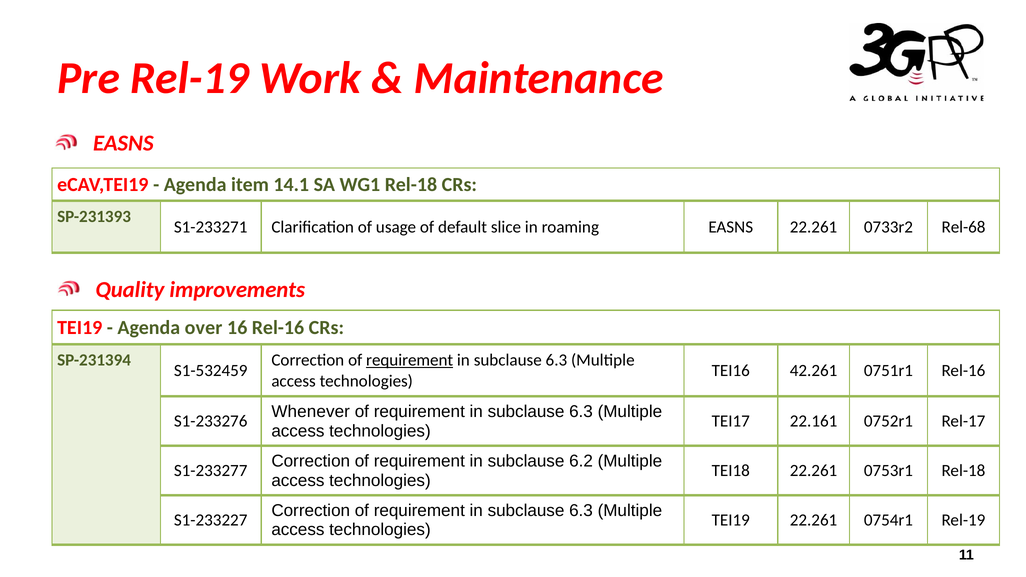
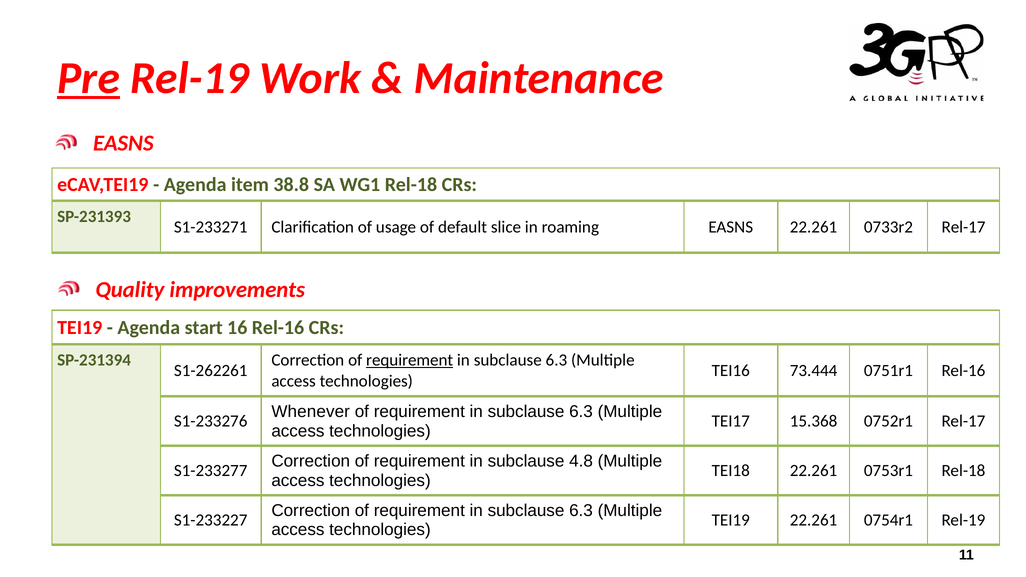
Pre underline: none -> present
14.1: 14.1 -> 38.8
0733r2 Rel-68: Rel-68 -> Rel-17
over: over -> start
S1-532459: S1-532459 -> S1-262261
42.261: 42.261 -> 73.444
22.161: 22.161 -> 15.368
6.2: 6.2 -> 4.8
